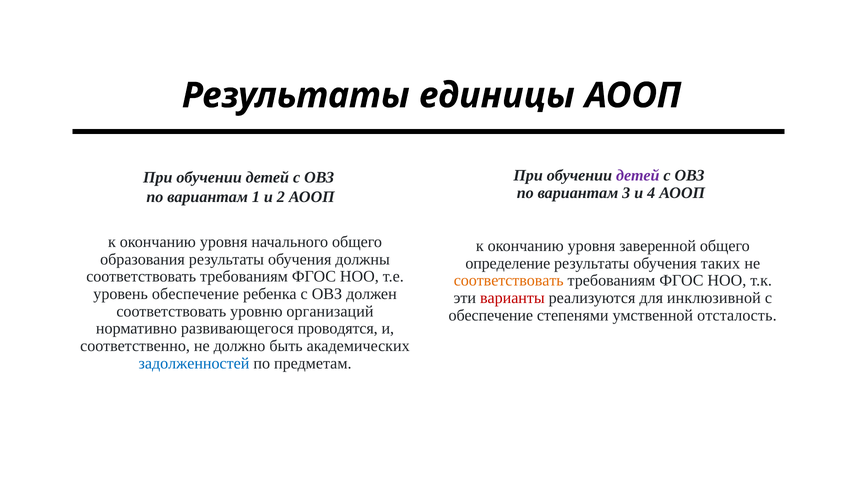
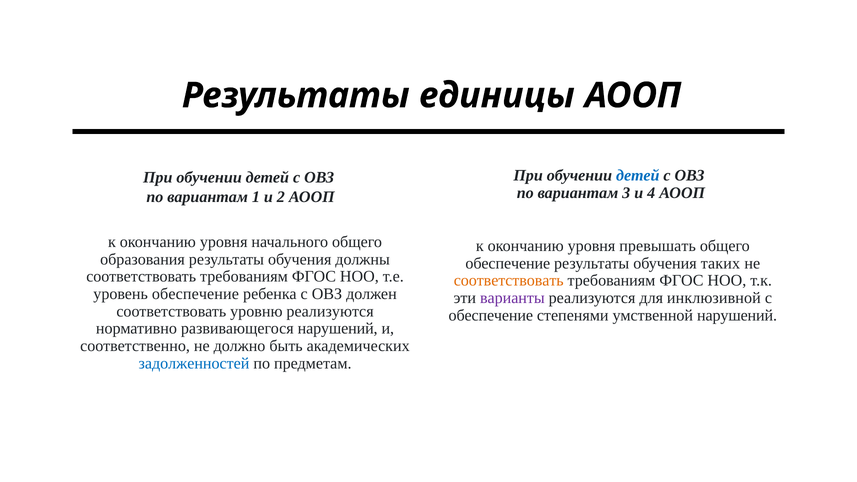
детей at (638, 175) colour: purple -> blue
заверенной: заверенной -> превышать
определение at (508, 263): определение -> обеспечение
варианты colour: red -> purple
уровню организаций: организаций -> реализуются
умственной отсталость: отсталость -> нарушений
развивающегося проводятся: проводятся -> нарушений
